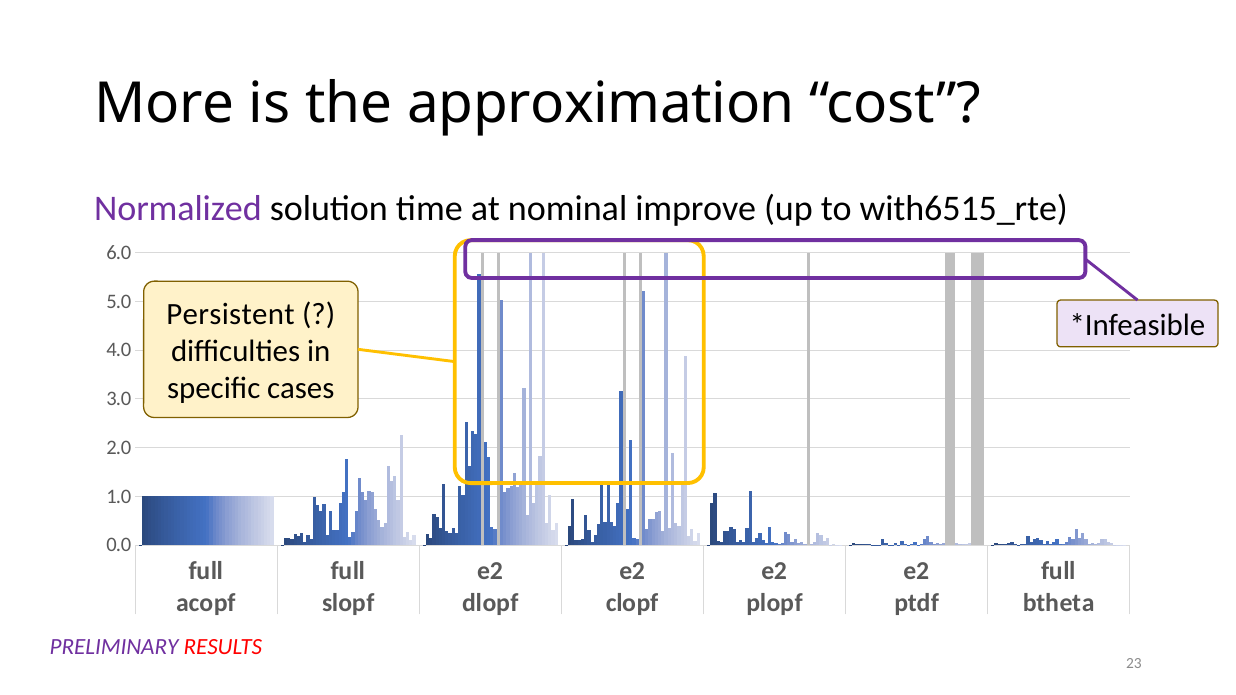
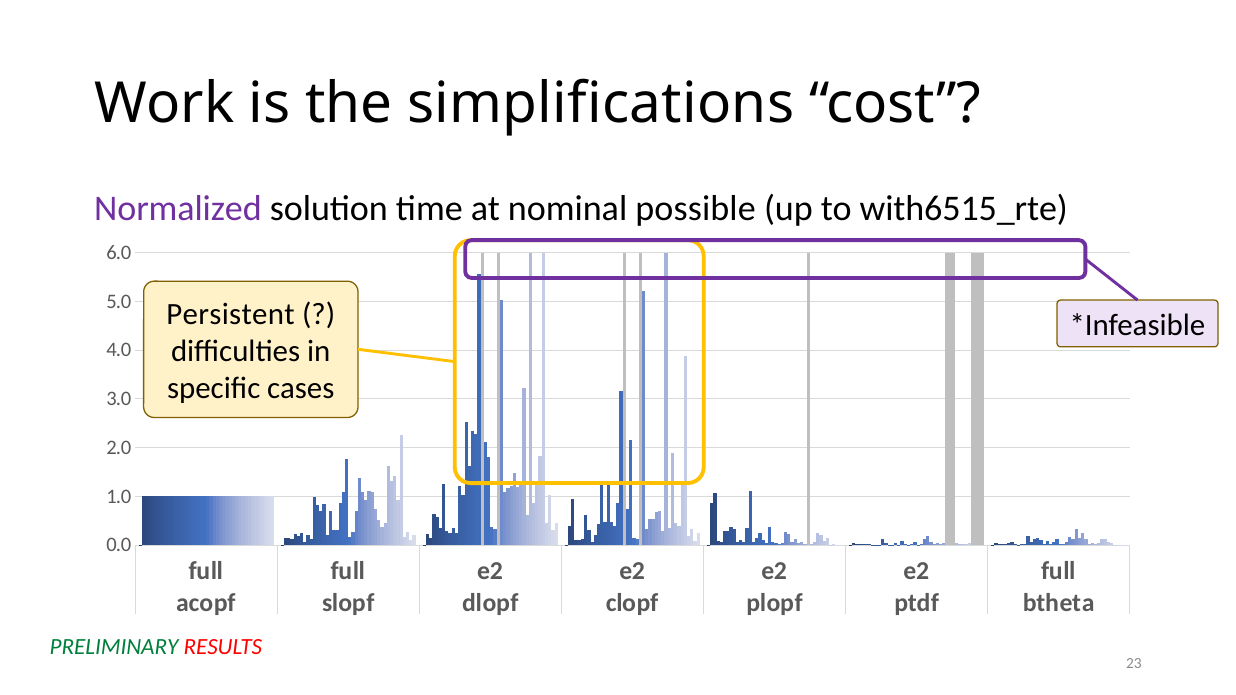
More: More -> Work
approximation: approximation -> simplifications
improve: improve -> possible
PRELIMINARY colour: purple -> green
